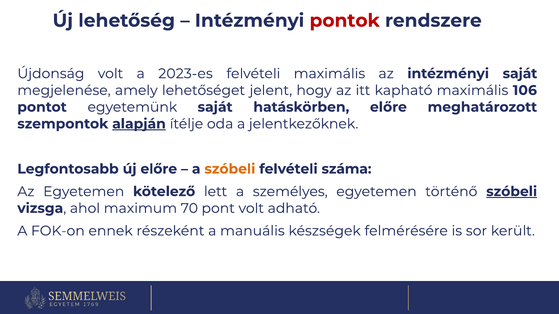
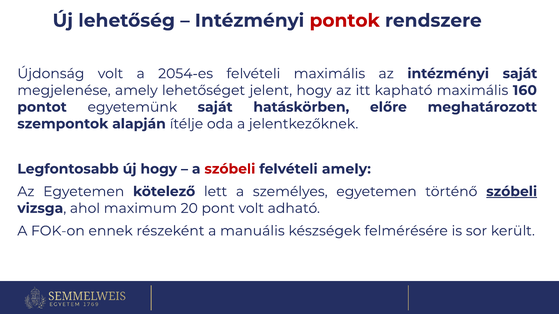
2023-es: 2023-es -> 2054-es
106: 106 -> 160
alapján underline: present -> none
új előre: előre -> hogy
szóbeli at (230, 169) colour: orange -> red
felvételi száma: száma -> amely
70: 70 -> 20
